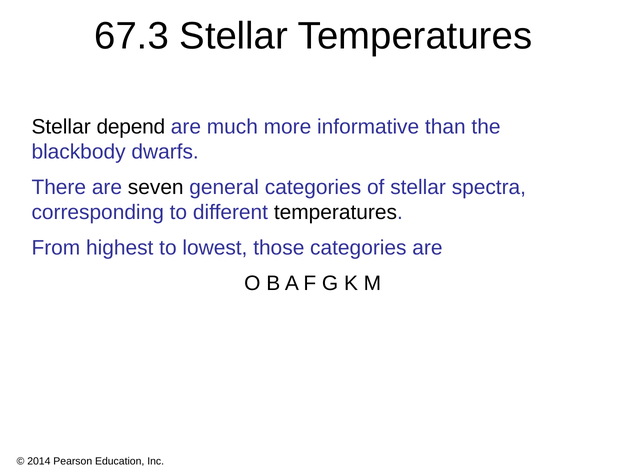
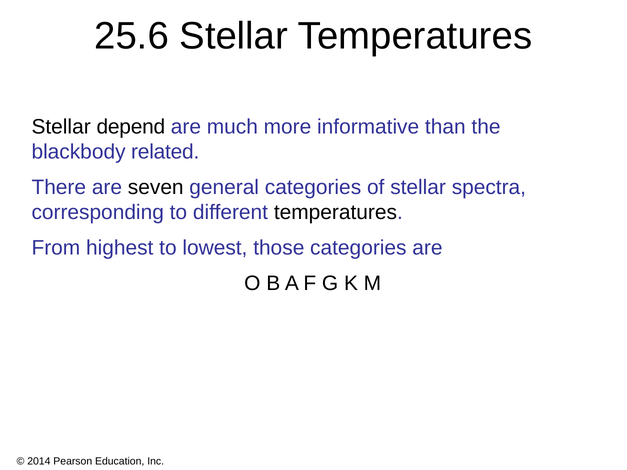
67.3: 67.3 -> 25.6
dwarfs: dwarfs -> related
